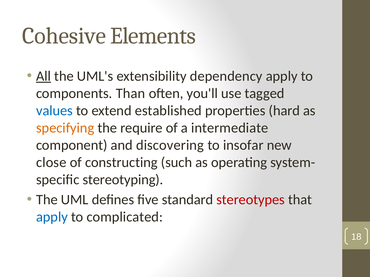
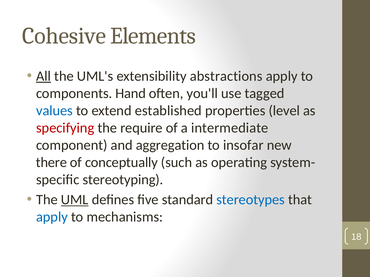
dependency: dependency -> abstractions
Than: Than -> Hand
hard: hard -> level
specifying colour: orange -> red
discovering: discovering -> aggregation
close: close -> there
constructing: constructing -> conceptually
UML underline: none -> present
stereotypes colour: red -> blue
complicated: complicated -> mechanisms
